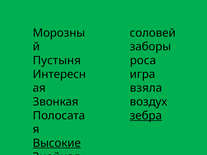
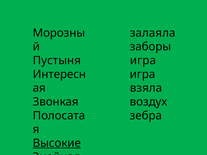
соловей: соловей -> залаяла
роса at (143, 61): роса -> игра
зебра underline: present -> none
